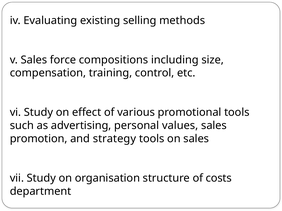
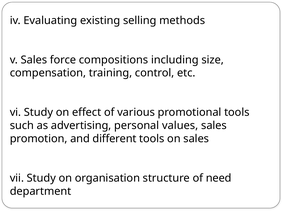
strategy: strategy -> different
costs: costs -> need
